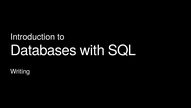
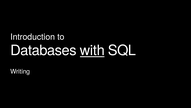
with underline: none -> present
